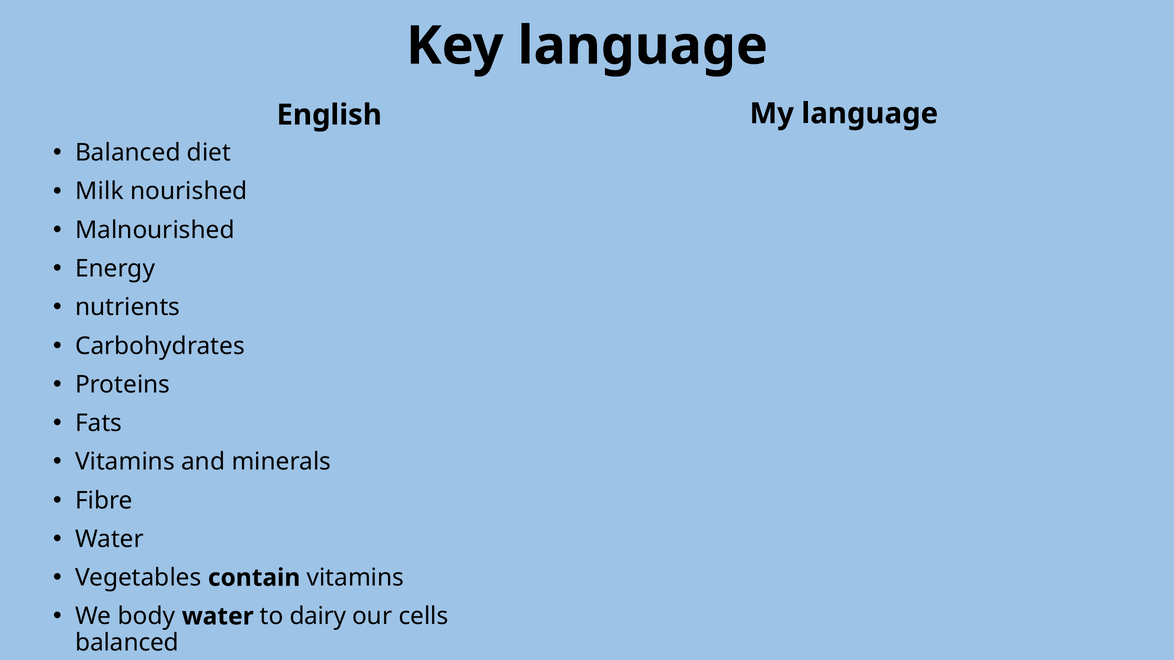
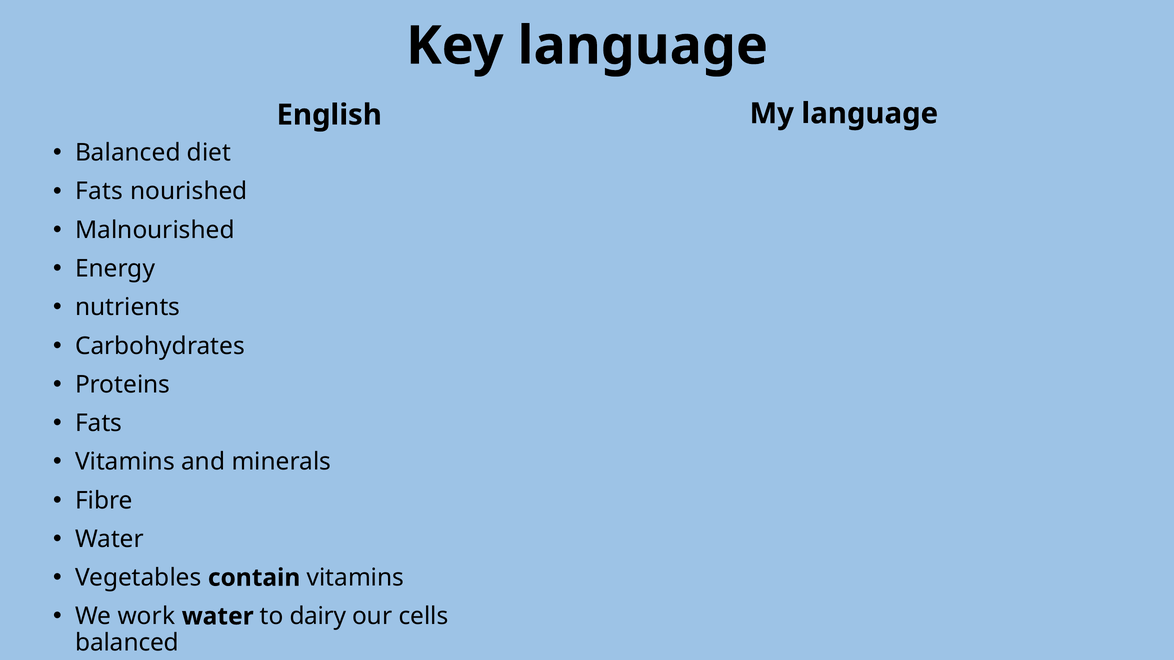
Milk at (99, 192): Milk -> Fats
body: body -> work
